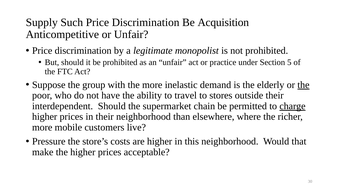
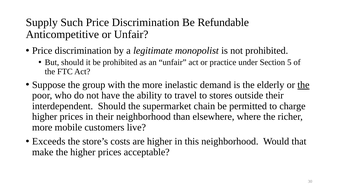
Acquisition: Acquisition -> Refundable
charge underline: present -> none
Pressure: Pressure -> Exceeds
